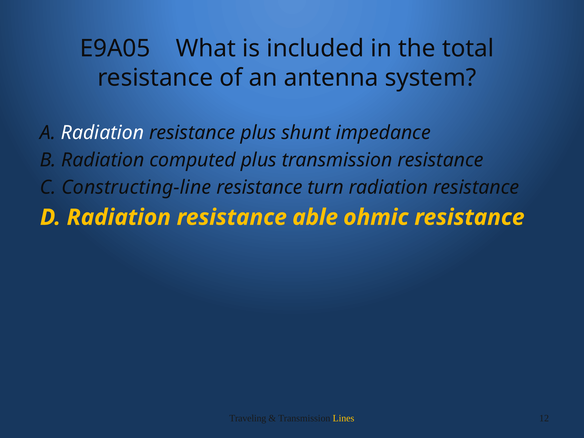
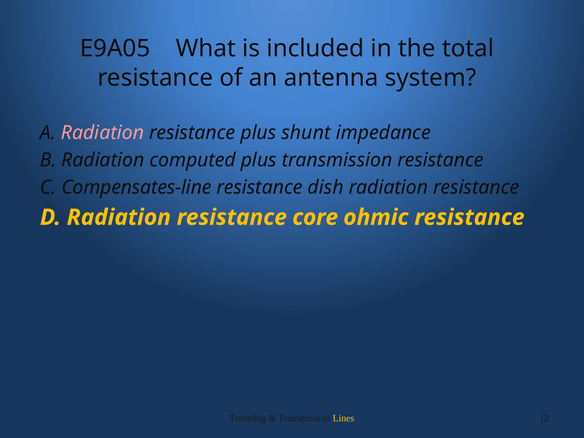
Radiation at (102, 133) colour: white -> pink
Constructing-line: Constructing-line -> Compensates-line
turn: turn -> dish
able: able -> core
